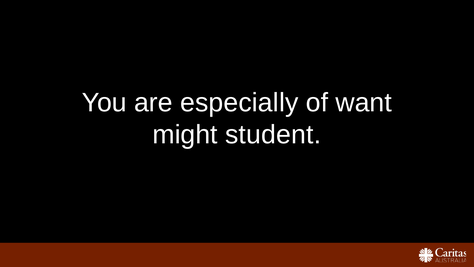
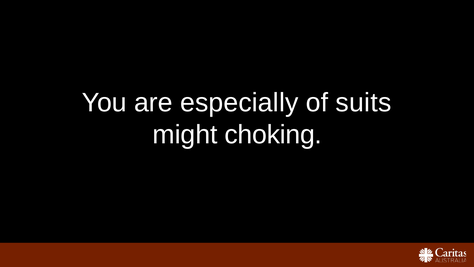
want: want -> suits
student: student -> choking
